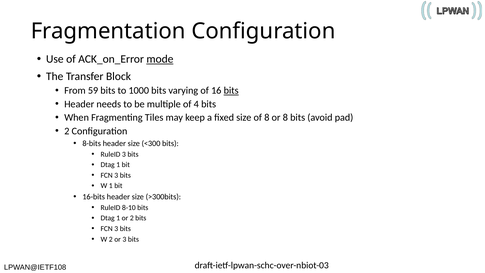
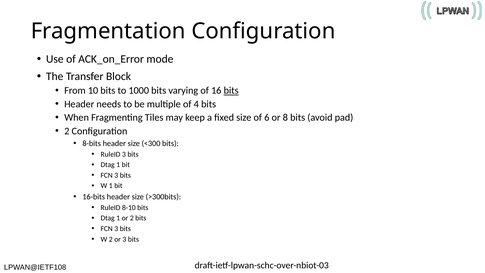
mode underline: present -> none
59: 59 -> 10
of 8: 8 -> 6
